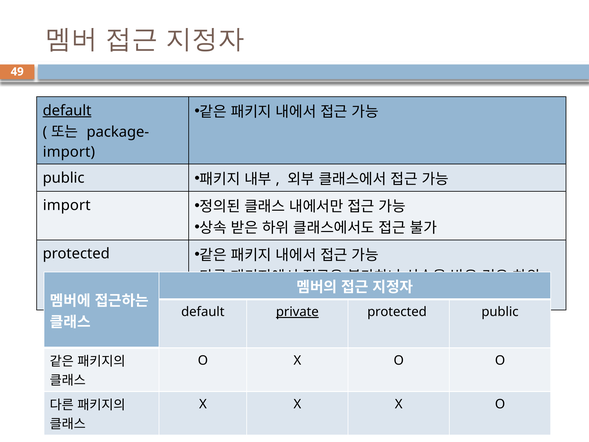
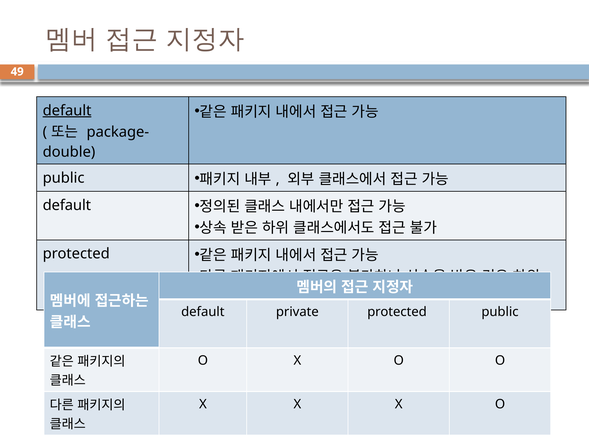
import at (69, 152): import -> double
import at (67, 205): import -> default
private underline: present -> none
